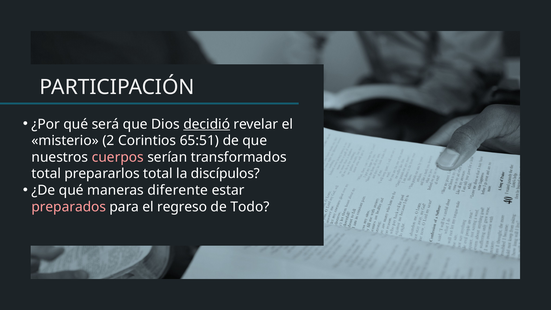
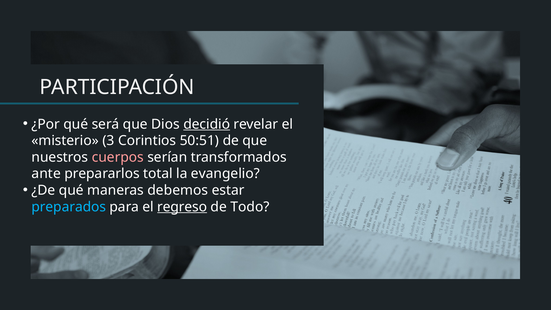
2: 2 -> 3
65:51: 65:51 -> 50:51
total at (46, 174): total -> ante
discípulos: discípulos -> evangelio
diferente: diferente -> debemos
preparados colour: pink -> light blue
regreso underline: none -> present
